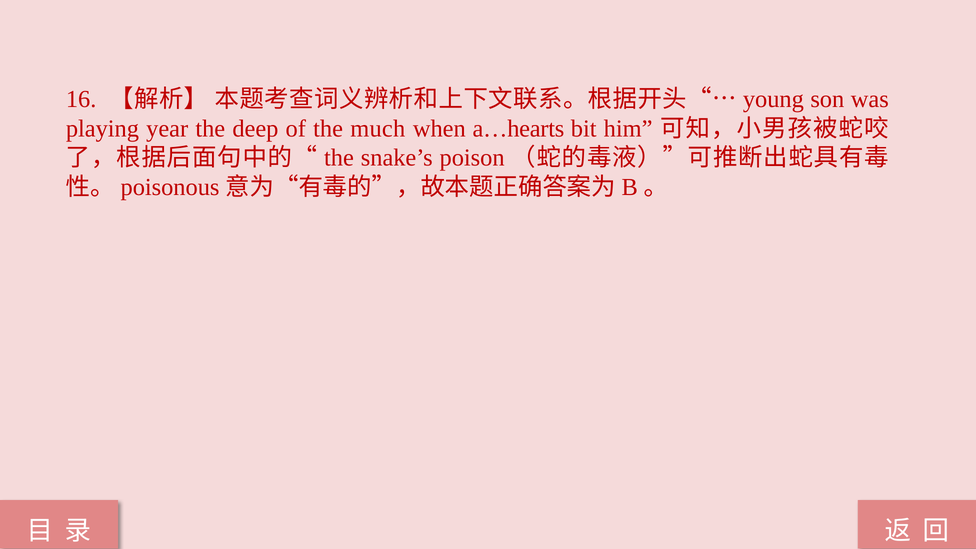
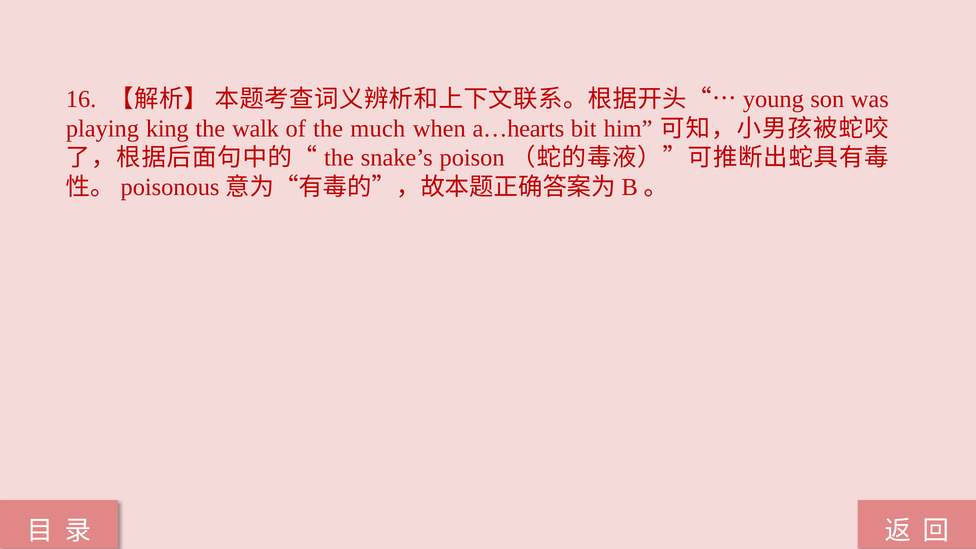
year: year -> king
deep: deep -> walk
